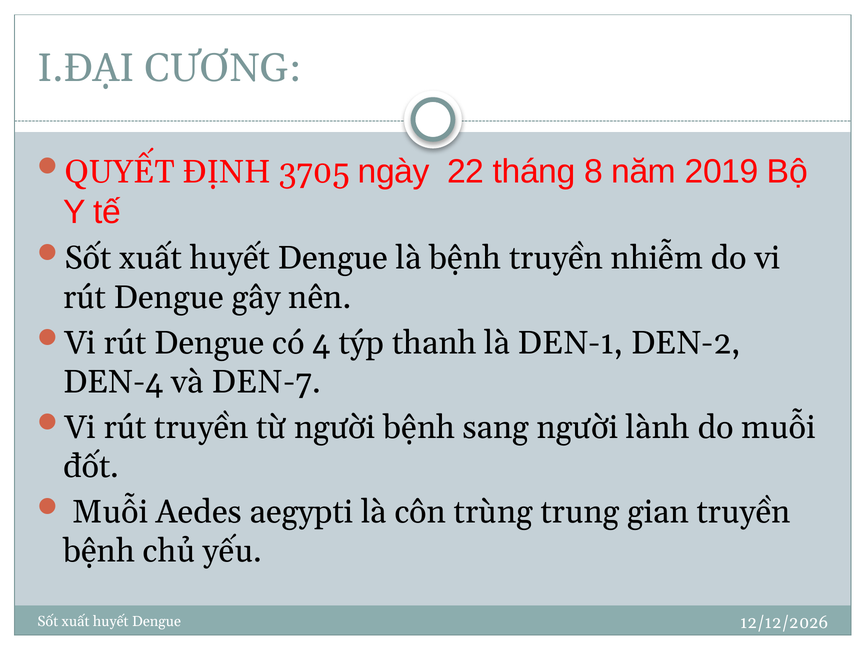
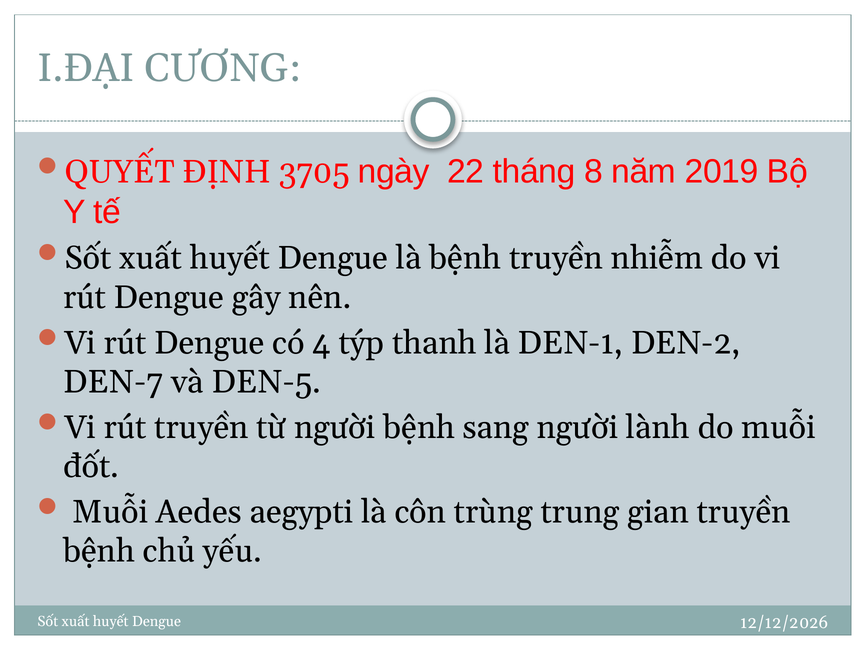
DEN-4: DEN-4 -> DEN-7
DEN-7: DEN-7 -> DEN-5
